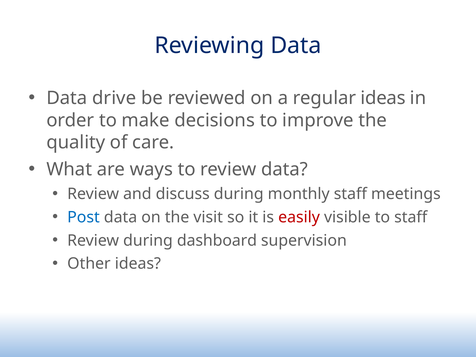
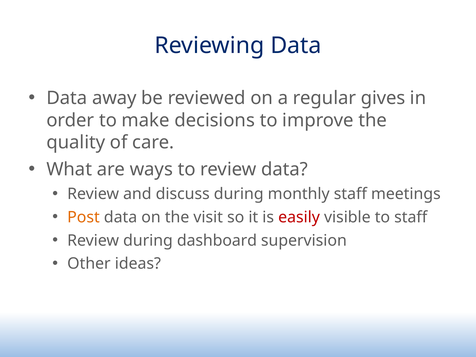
drive: drive -> away
regular ideas: ideas -> gives
Post colour: blue -> orange
